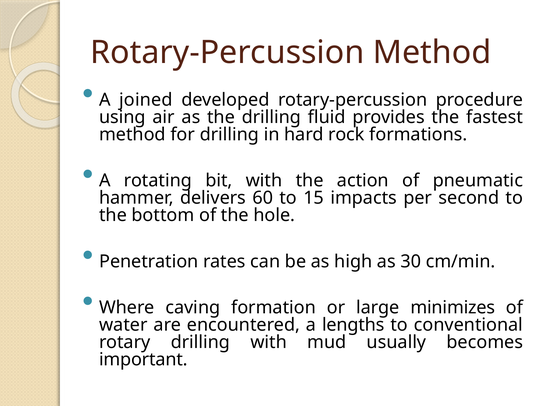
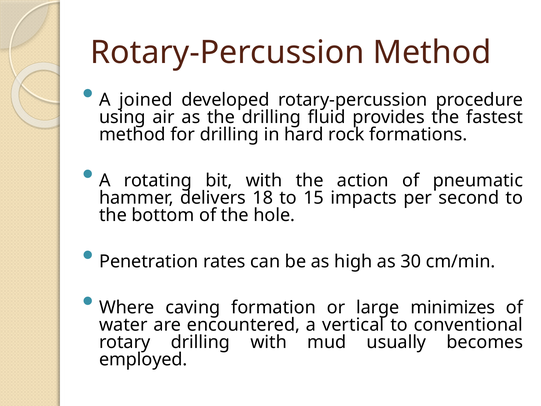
60: 60 -> 18
lengths: lengths -> vertical
important: important -> employed
